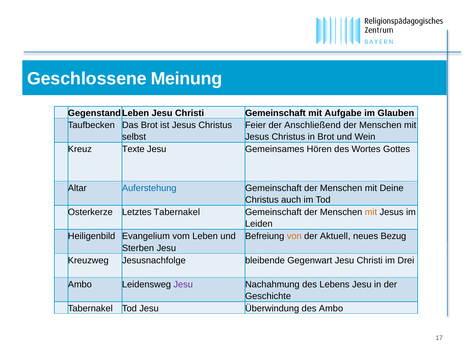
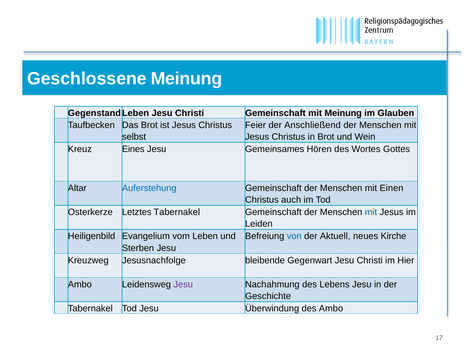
mit Aufgabe: Aufgabe -> Meinung
Texte: Texte -> Eines
Deine: Deine -> Einen
mit at (371, 212) colour: orange -> blue
von colour: orange -> blue
Bezug: Bezug -> Kirche
Drei: Drei -> Hier
